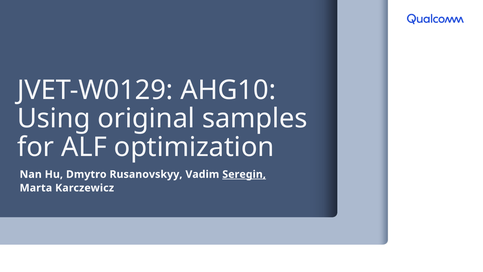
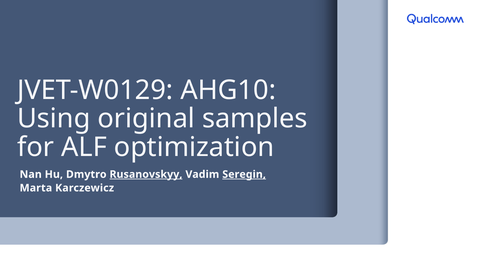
Rusanovskyy underline: none -> present
